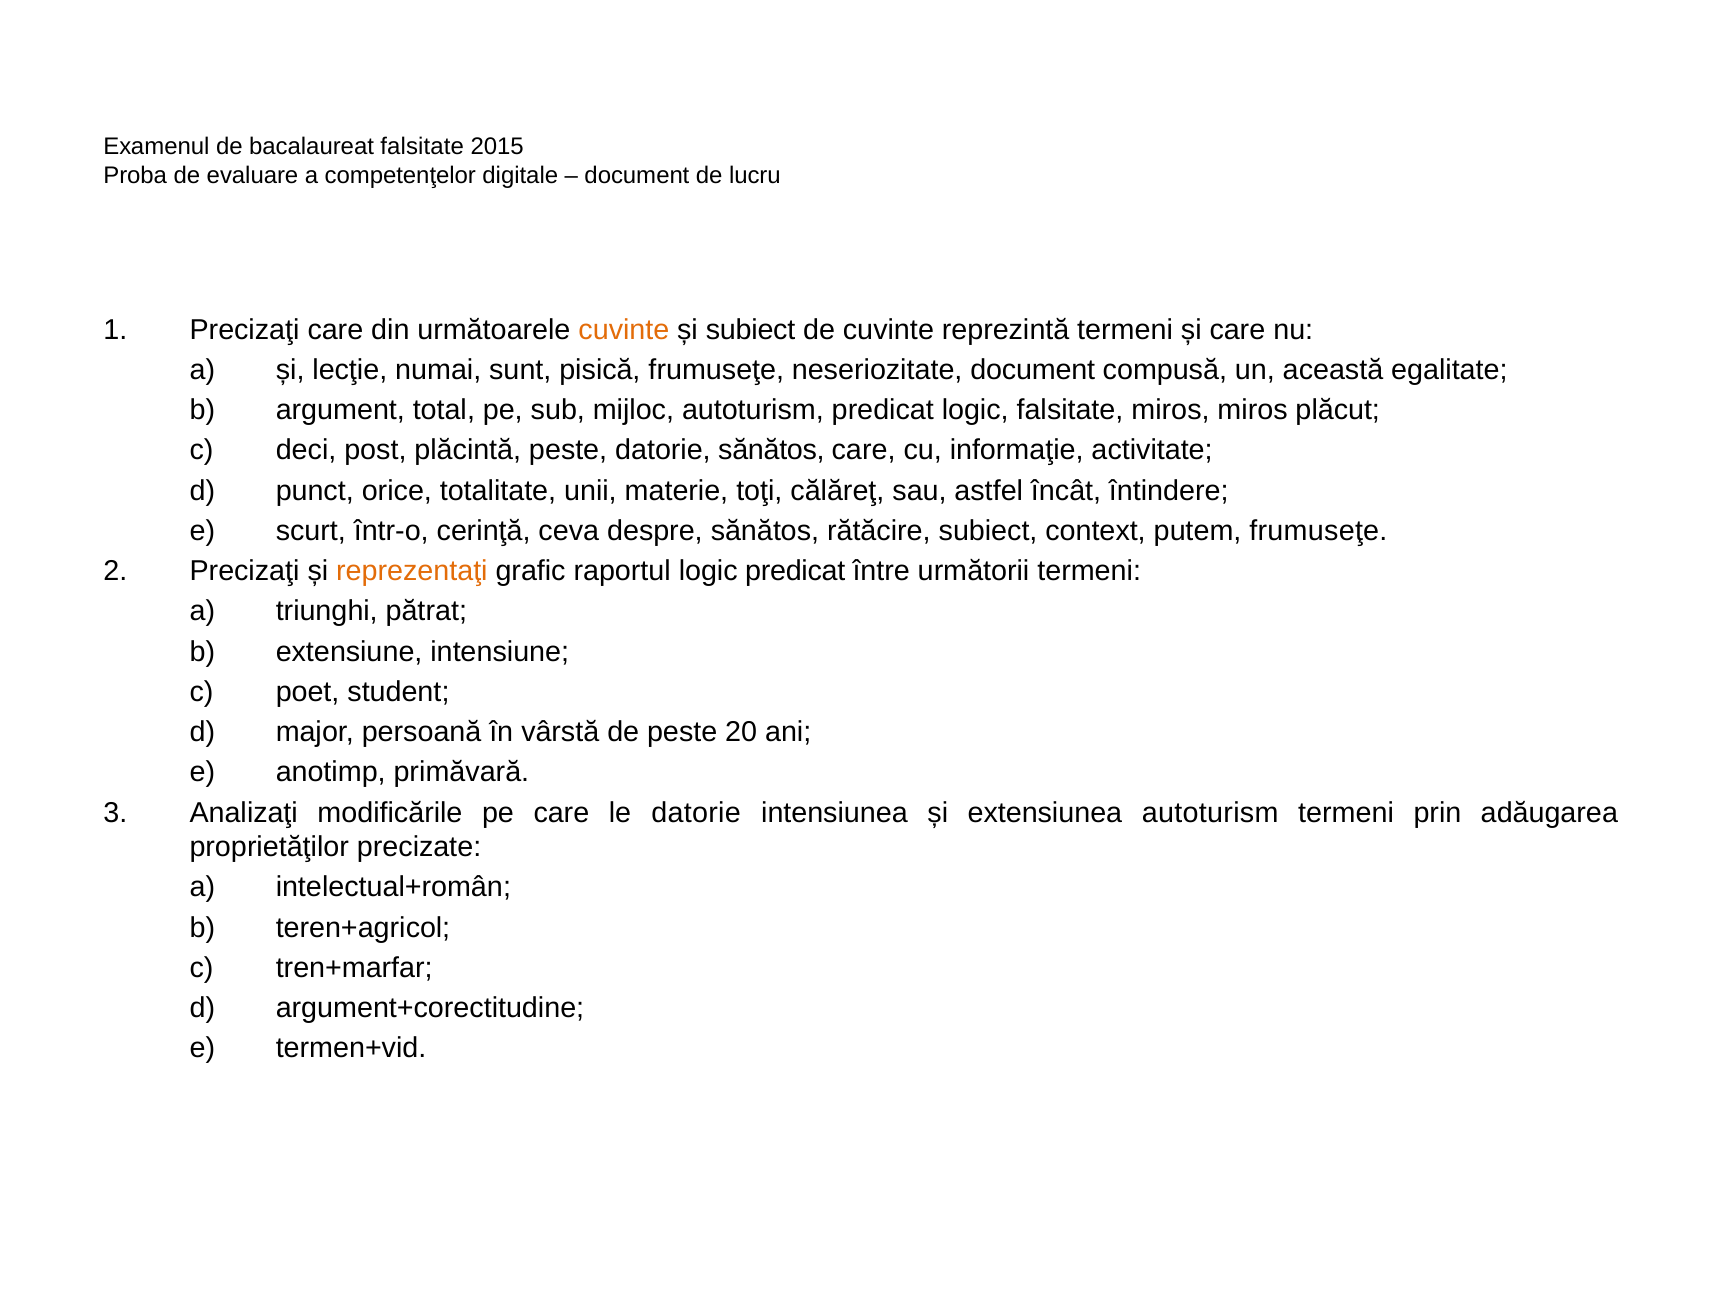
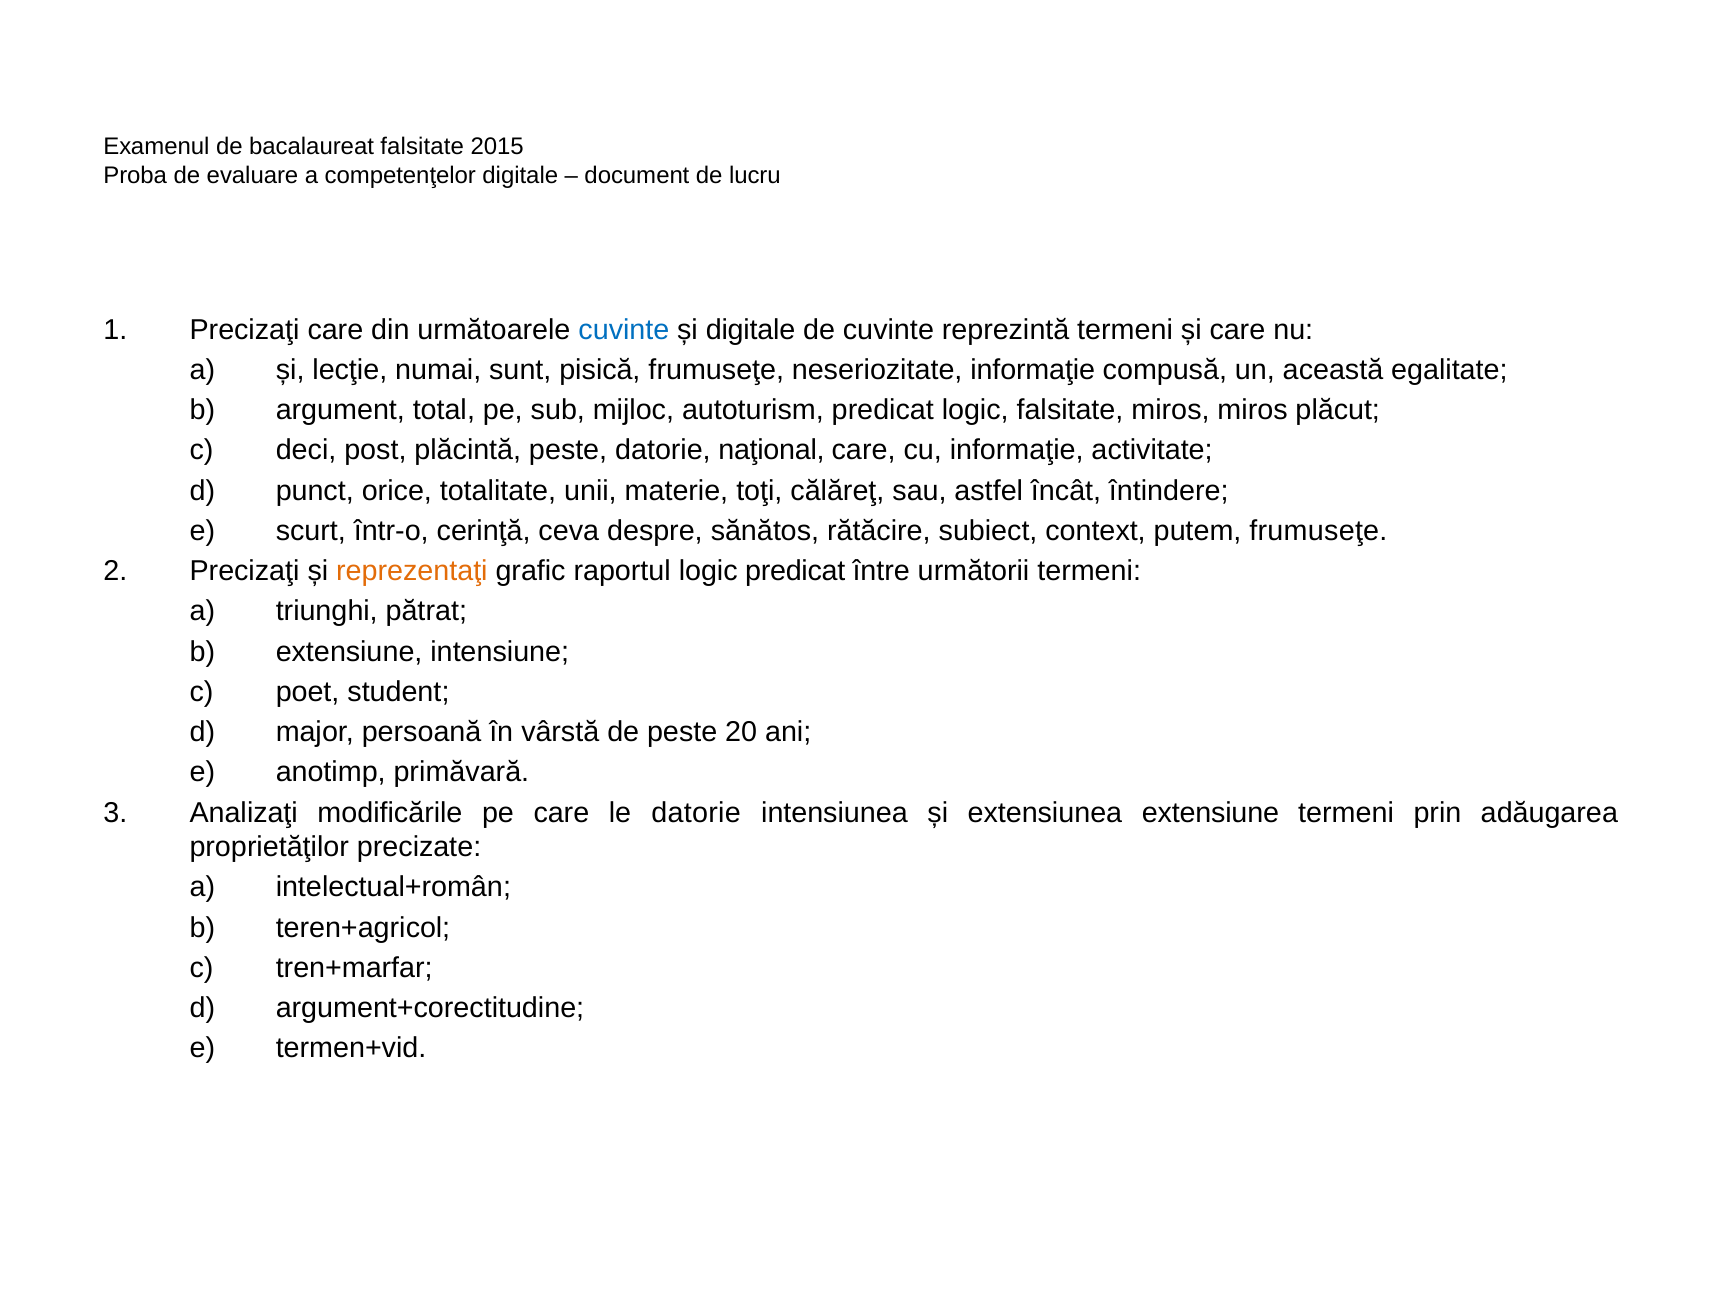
cuvinte at (624, 330) colour: orange -> blue
și subiect: subiect -> digitale
neseriozitate document: document -> informaţie
datorie sănătos: sănătos -> naţional
extensiunea autoturism: autoturism -> extensiune
